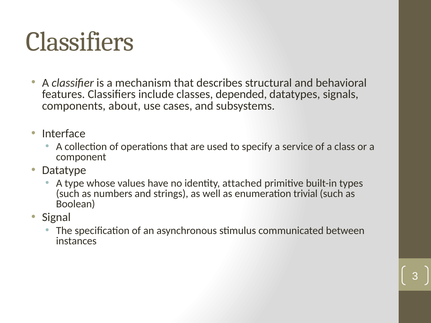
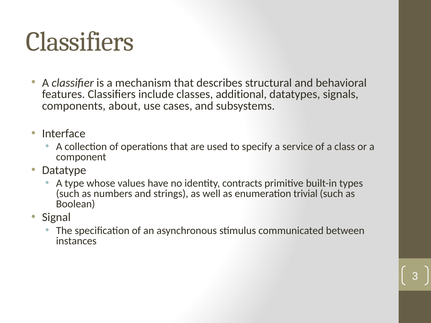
depended: depended -> additional
attached: attached -> contracts
